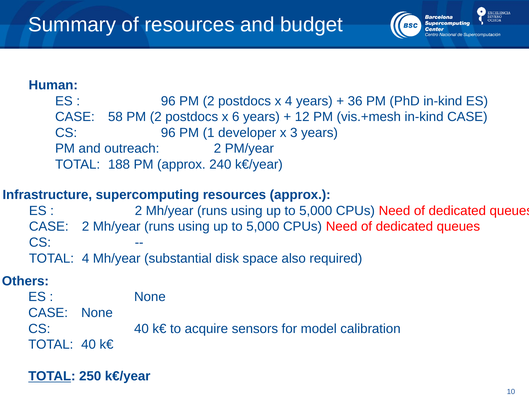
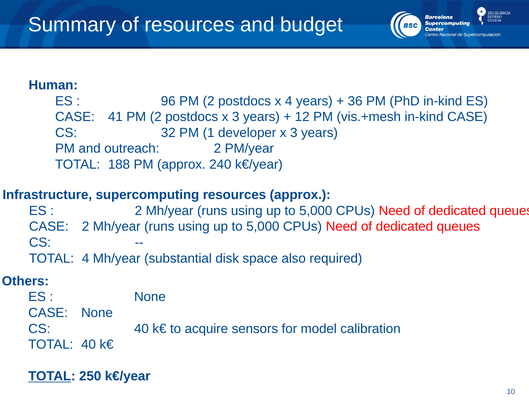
58: 58 -> 41
postdocs x 6: 6 -> 3
CS 96: 96 -> 32
